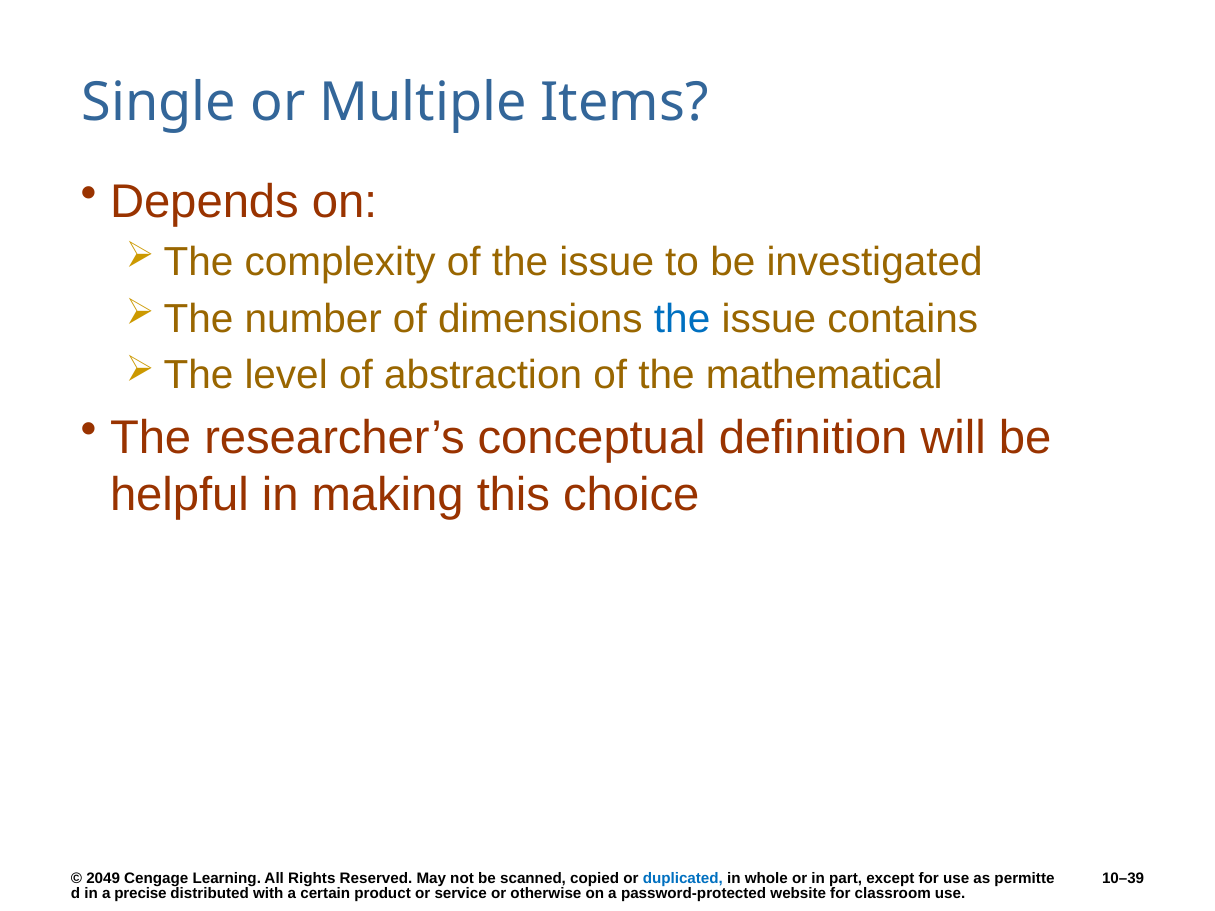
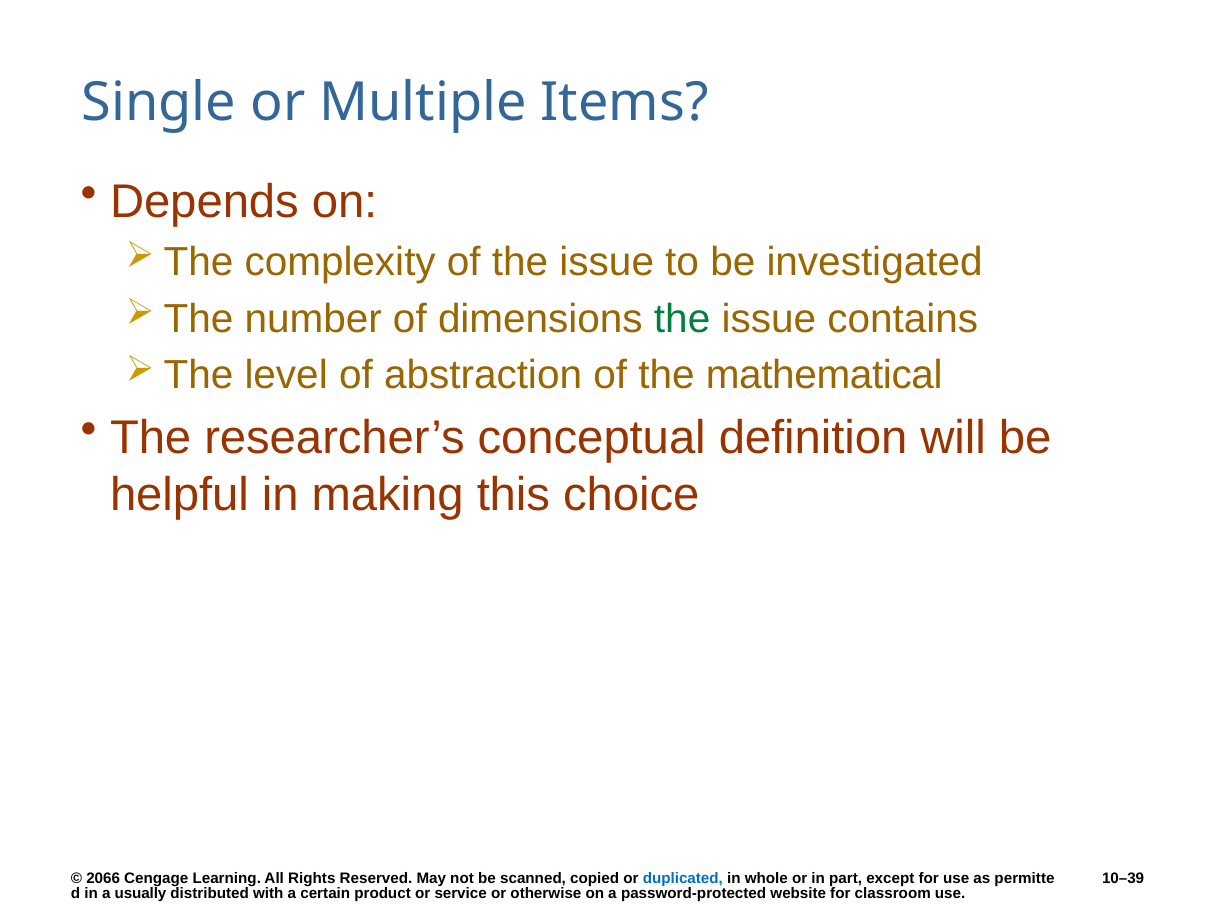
the at (682, 319) colour: blue -> green
2049: 2049 -> 2066
precise: precise -> usually
